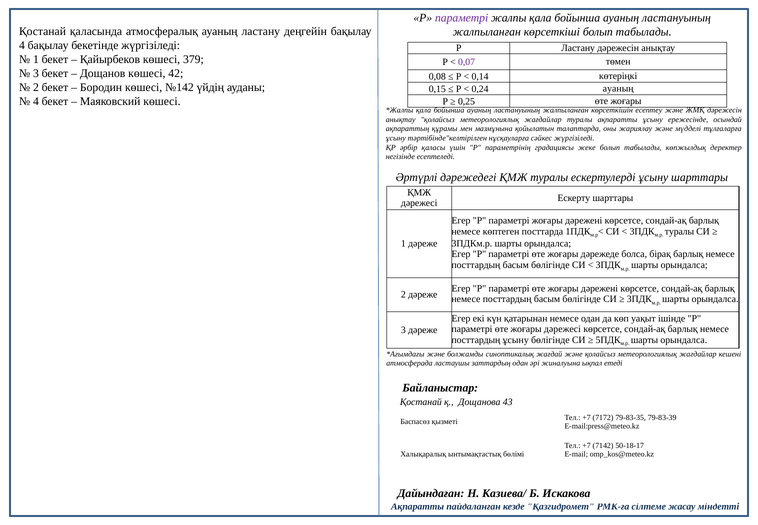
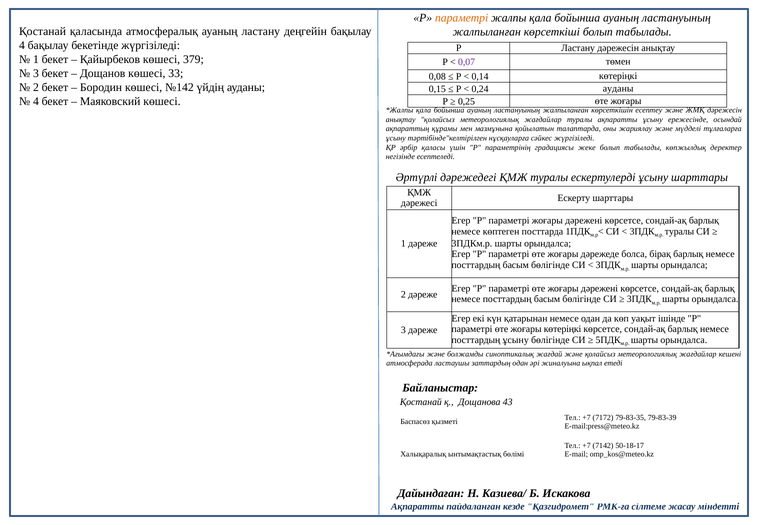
параметрі at (462, 18) colour: purple -> orange
42: 42 -> 33
0,24 ауаның: ауаның -> ауданы
жоғары дәрежесі: дәрежесі -> көтеріңкі
